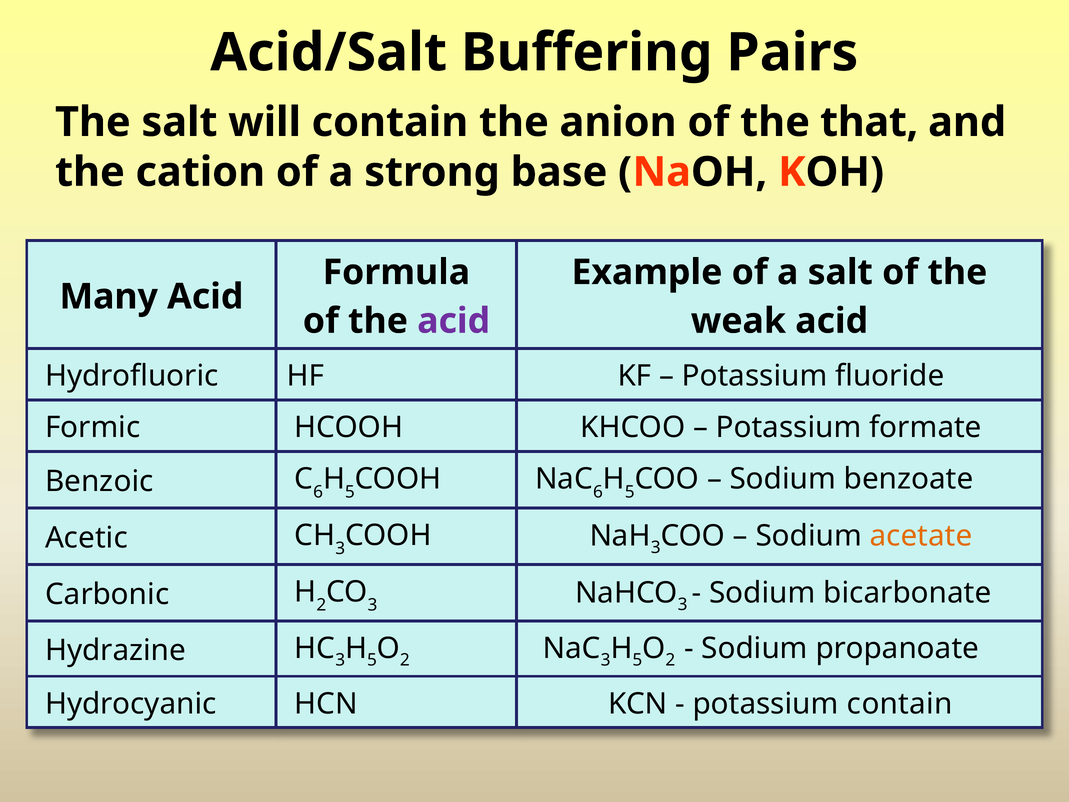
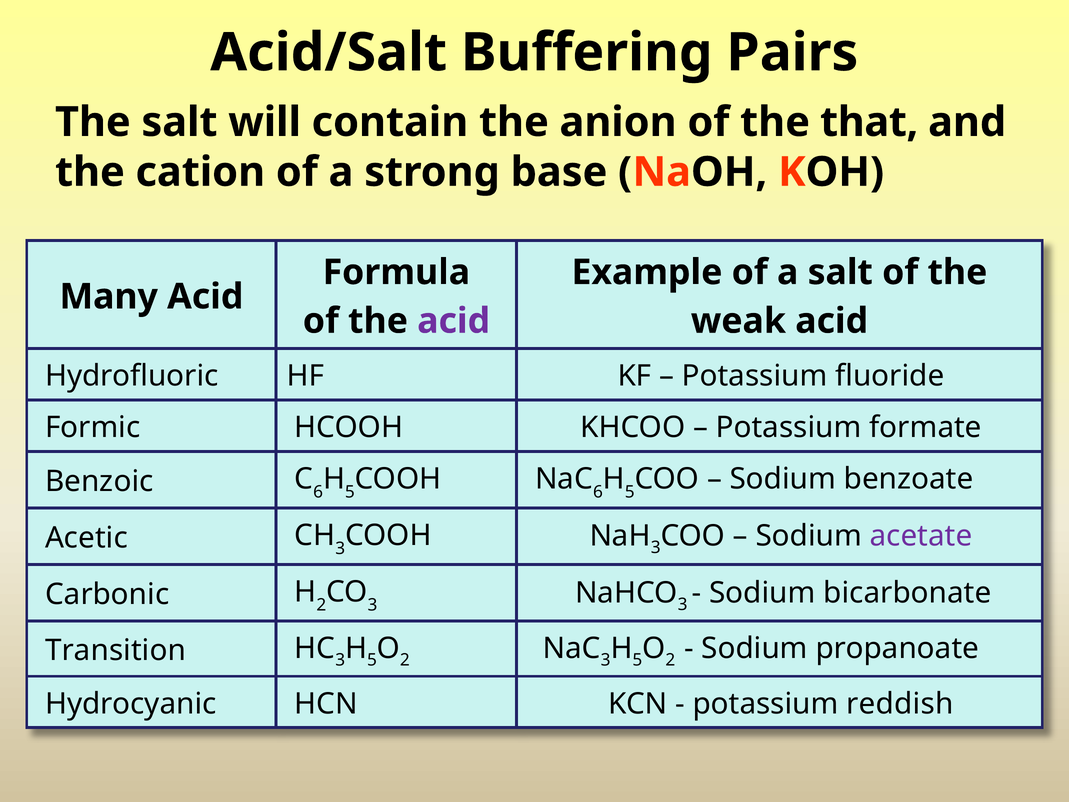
acetate colour: orange -> purple
Hydrazine: Hydrazine -> Transition
potassium contain: contain -> reddish
